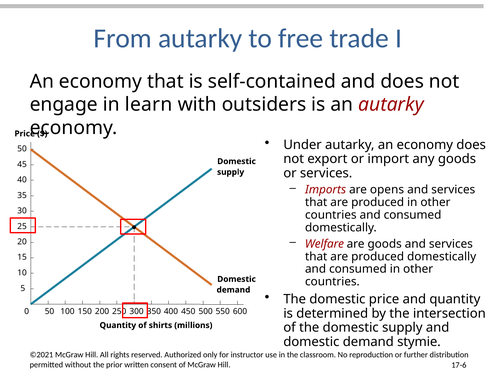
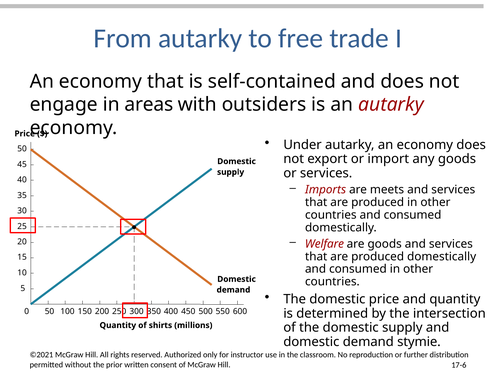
learn: learn -> areas
opens: opens -> meets
